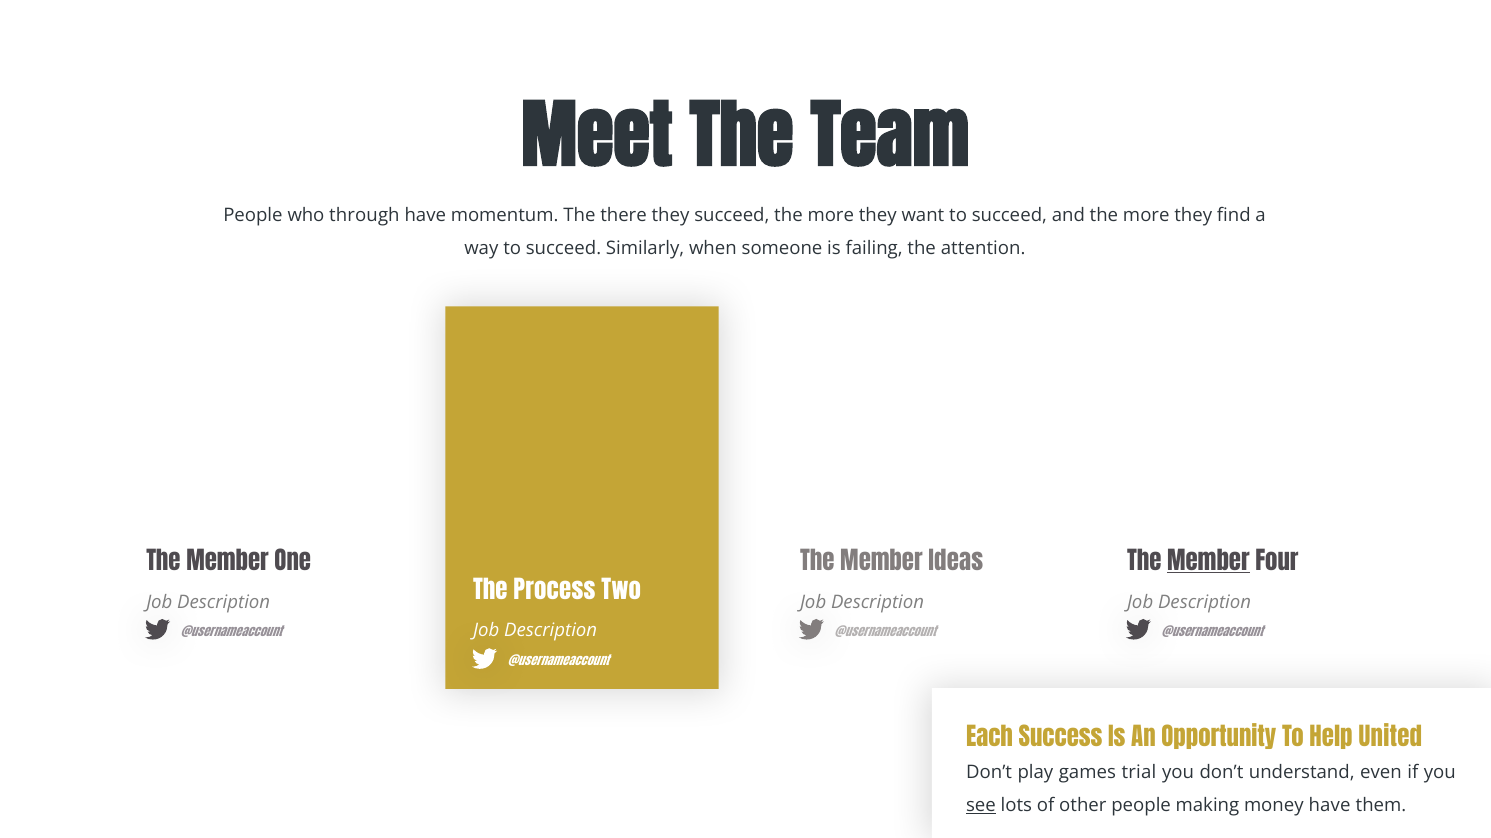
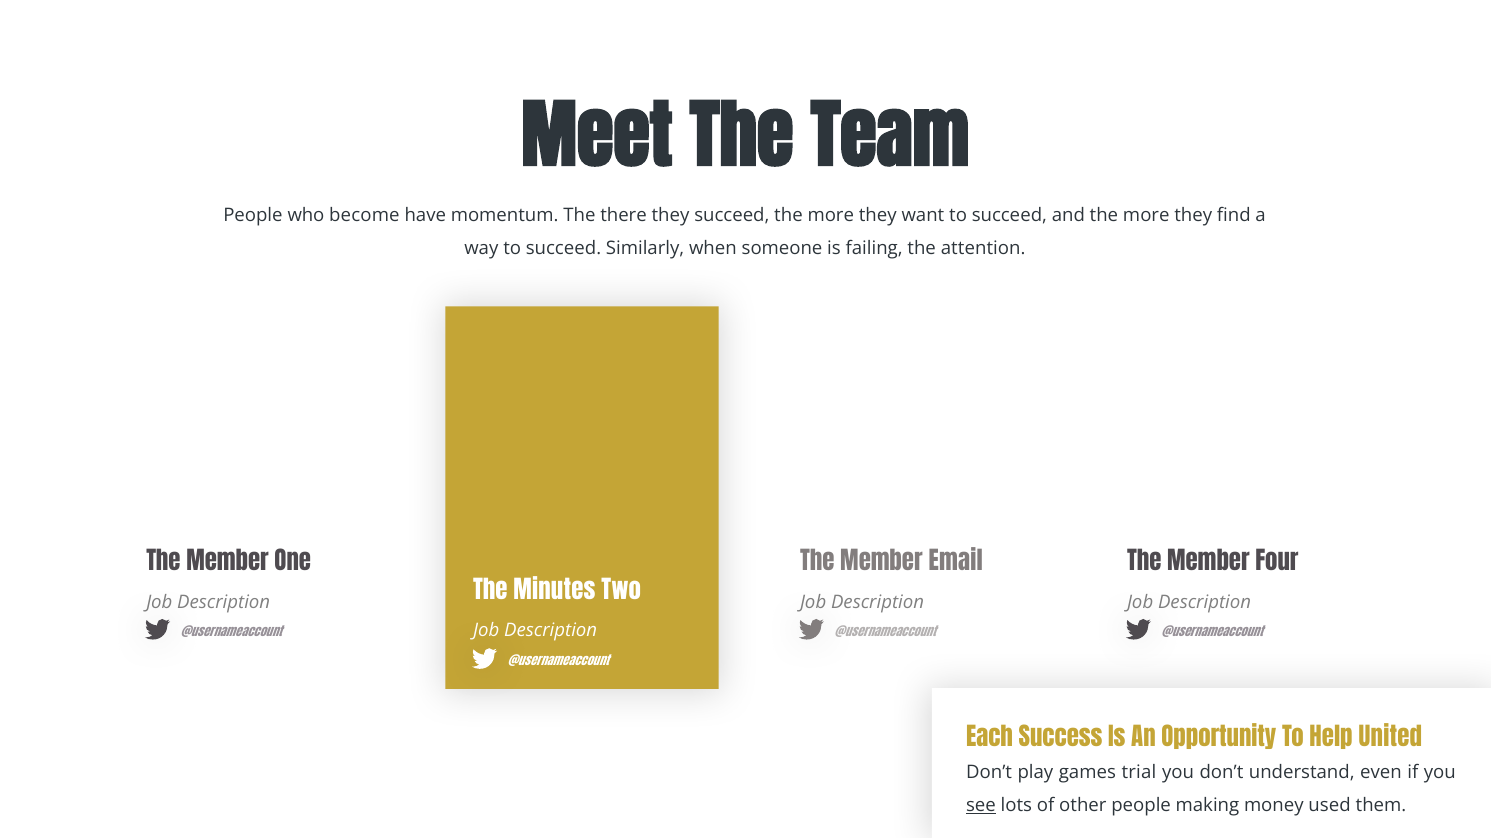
through: through -> become
Ideas: Ideas -> Email
Member at (1208, 562) underline: present -> none
Process: Process -> Minutes
money have: have -> used
